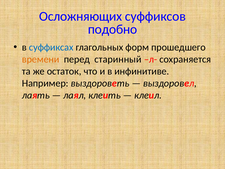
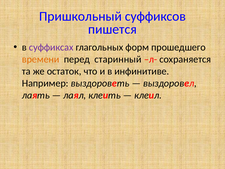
Осложняющих: Осложняющих -> Пришкольный
подобно: подобно -> пишется
суффиксах colour: blue -> purple
